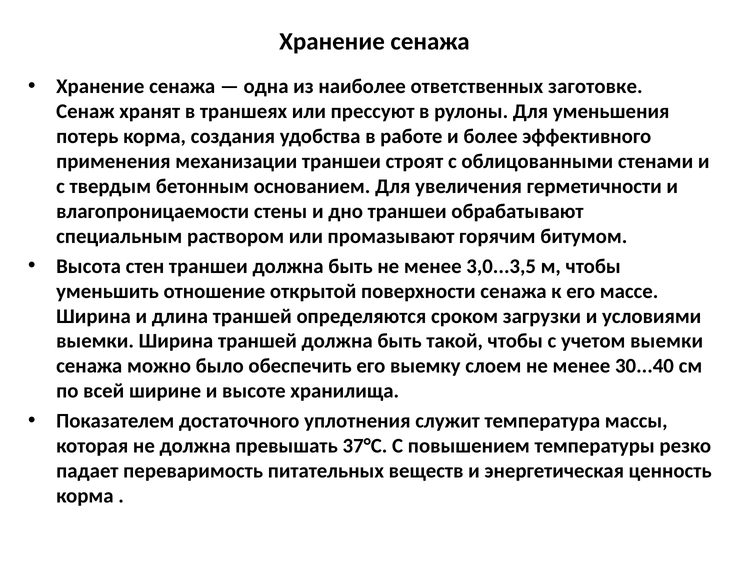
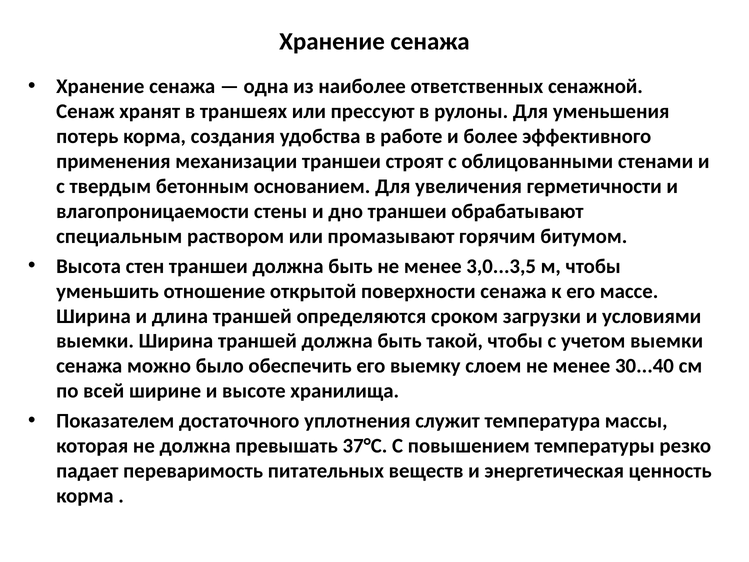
заготовке: заготовке -> сенажной
